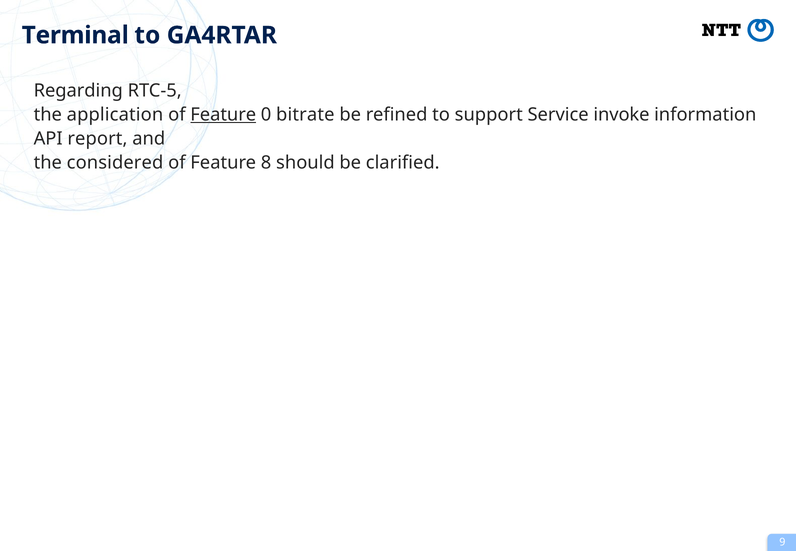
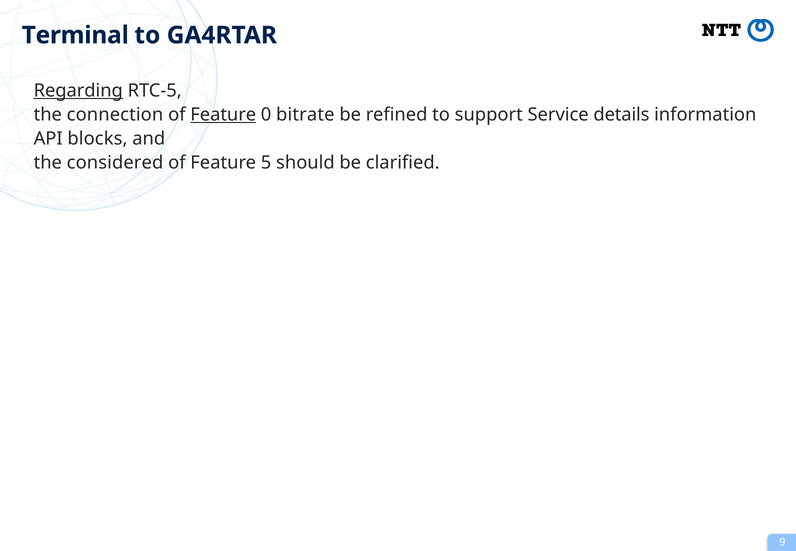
Regarding underline: none -> present
application: application -> connection
invoke: invoke -> details
report: report -> blocks
8: 8 -> 5
